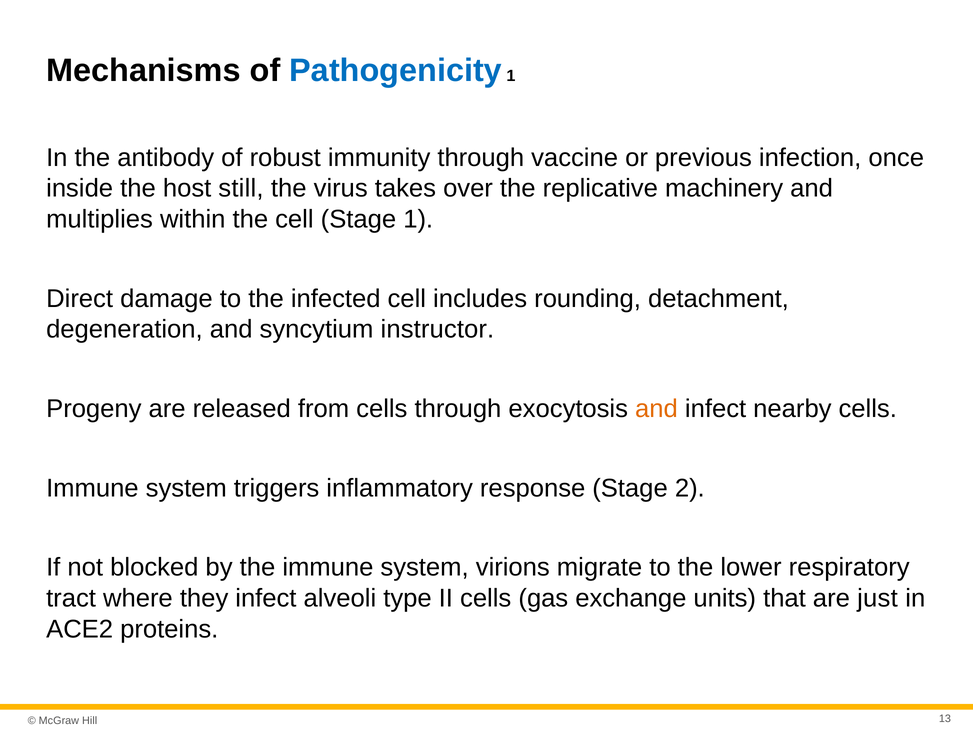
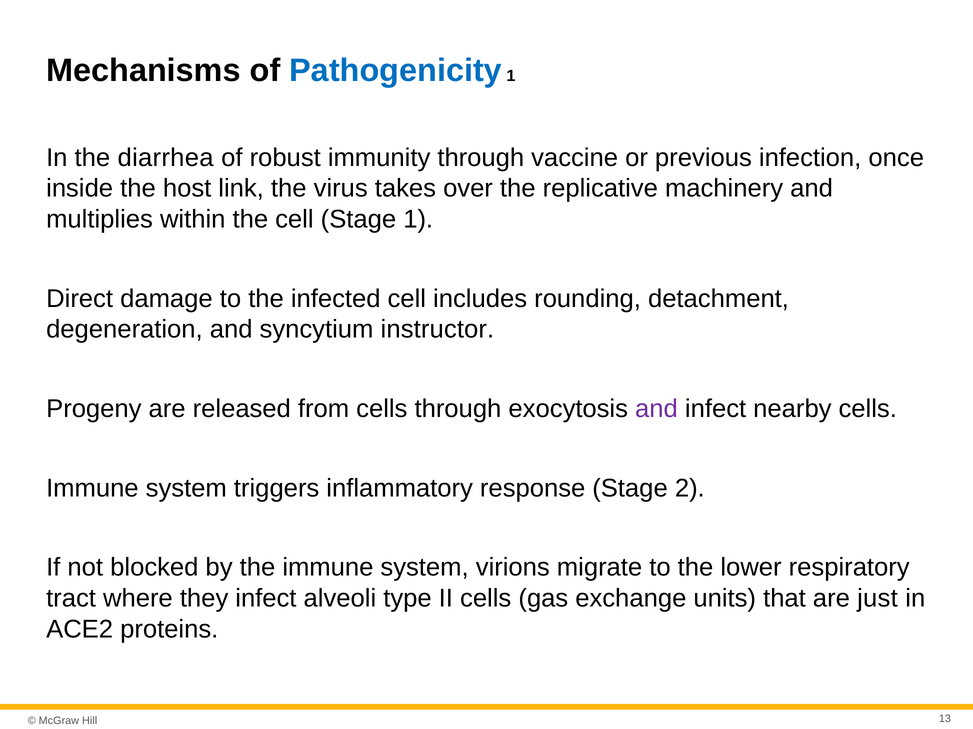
antibody: antibody -> diarrhea
still: still -> link
and at (656, 409) colour: orange -> purple
